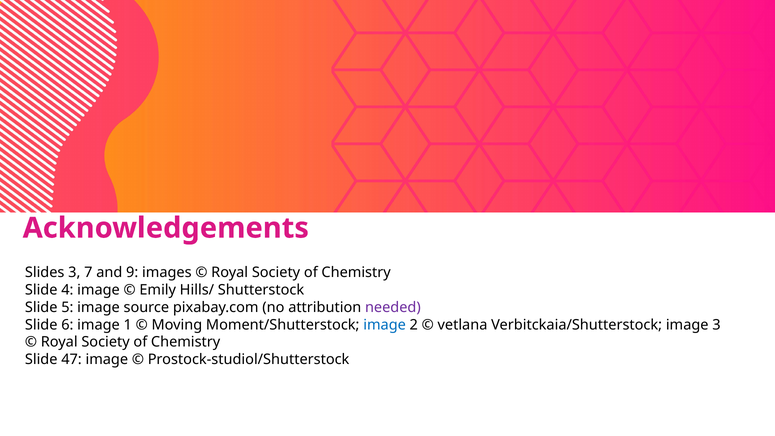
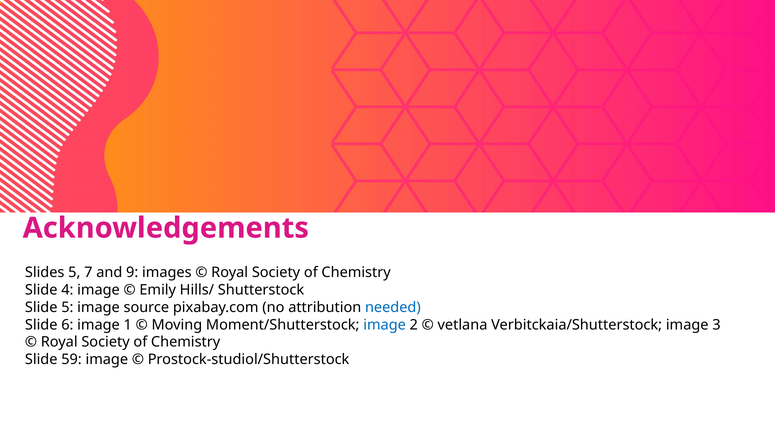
Slides 3: 3 -> 5
needed colour: purple -> blue
47: 47 -> 59
